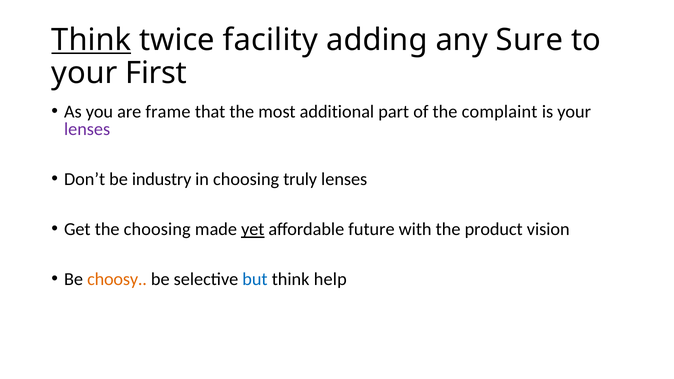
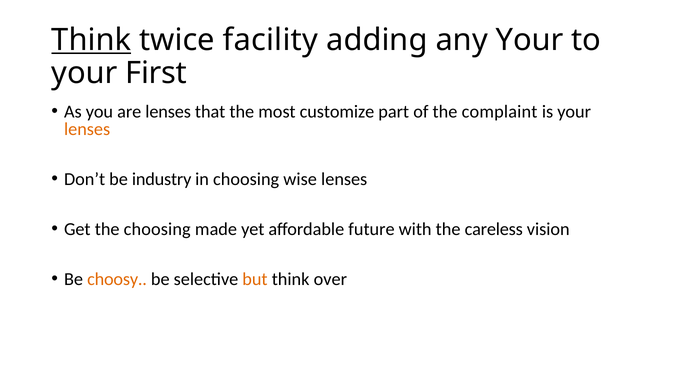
any Sure: Sure -> Your
are frame: frame -> lenses
additional: additional -> customize
lenses at (87, 129) colour: purple -> orange
truly: truly -> wise
yet underline: present -> none
product: product -> careless
but colour: blue -> orange
help: help -> over
